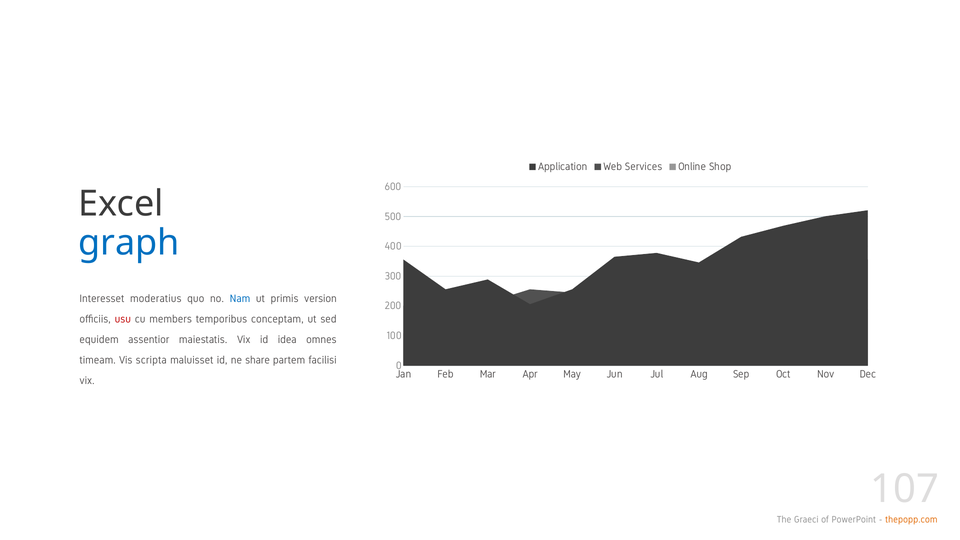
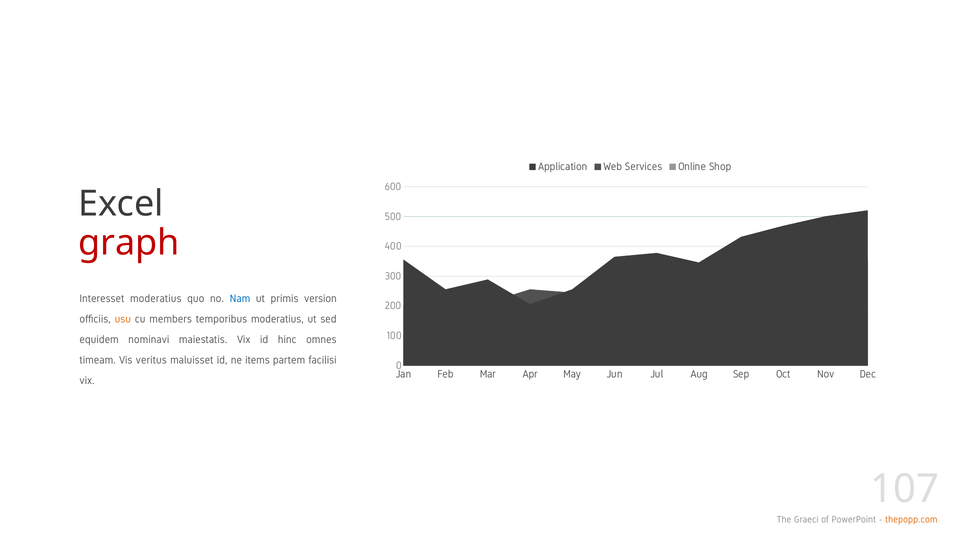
graph colour: blue -> red
usu colour: red -> orange
temporibus conceptam: conceptam -> moderatius
assentior: assentior -> nominavi
idea: idea -> hinc
scripta: scripta -> veritus
share: share -> items
